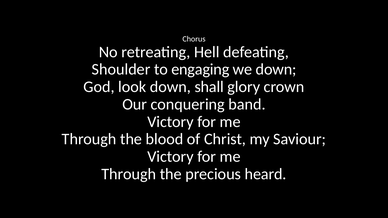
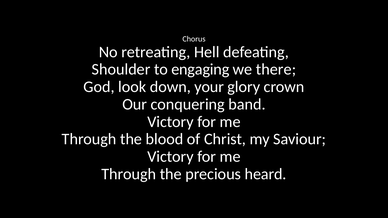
we down: down -> there
shall: shall -> your
